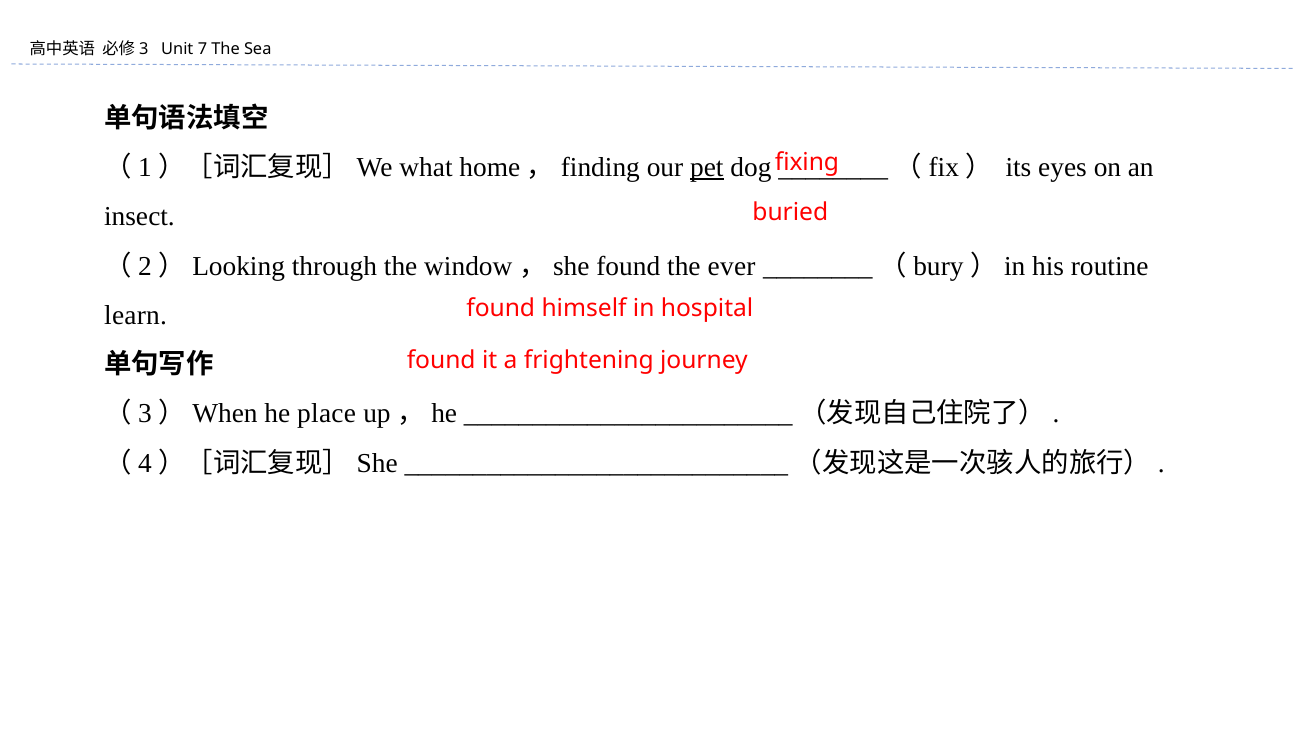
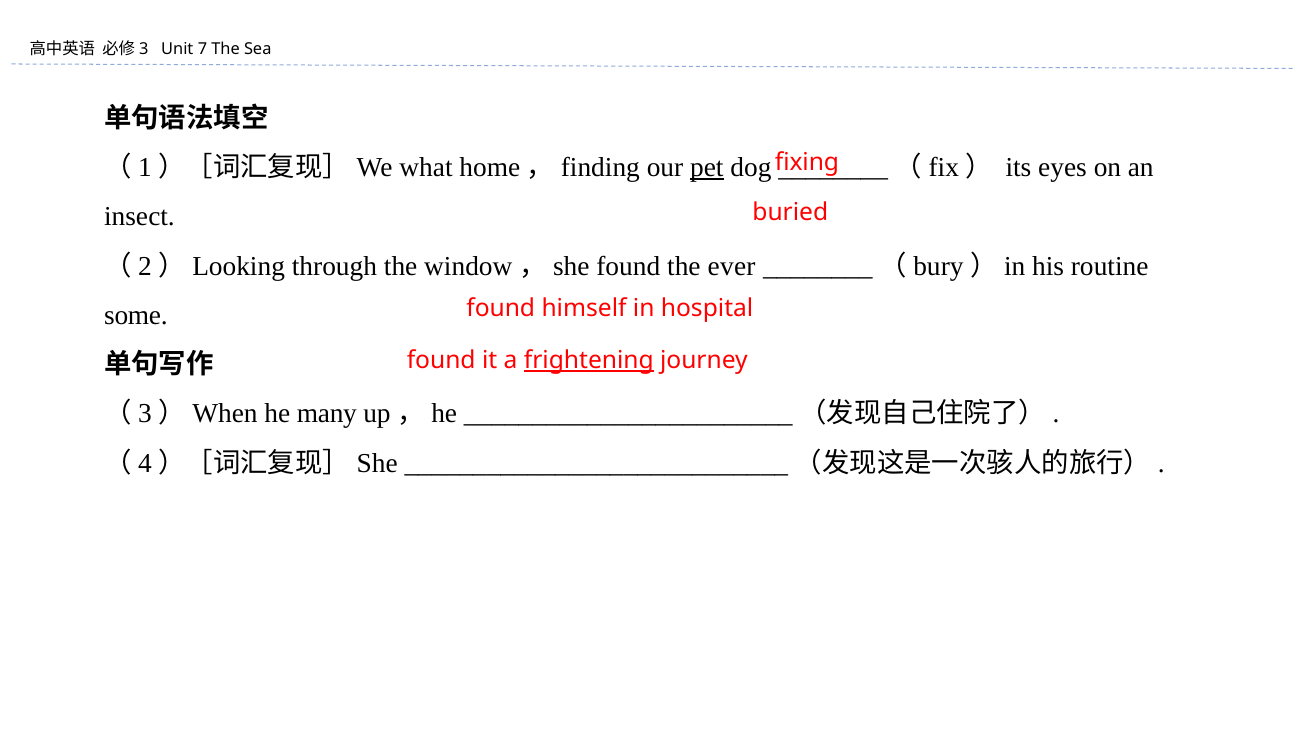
learn: learn -> some
frightening underline: none -> present
place: place -> many
